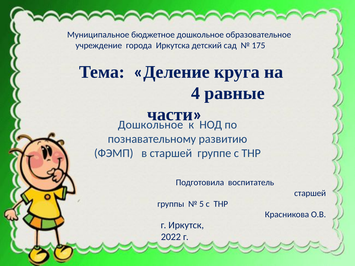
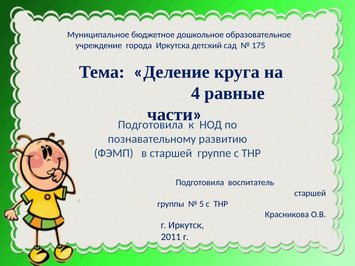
Дошкольное at (151, 125): Дошкольное -> Подготовила
2022: 2022 -> 2011
